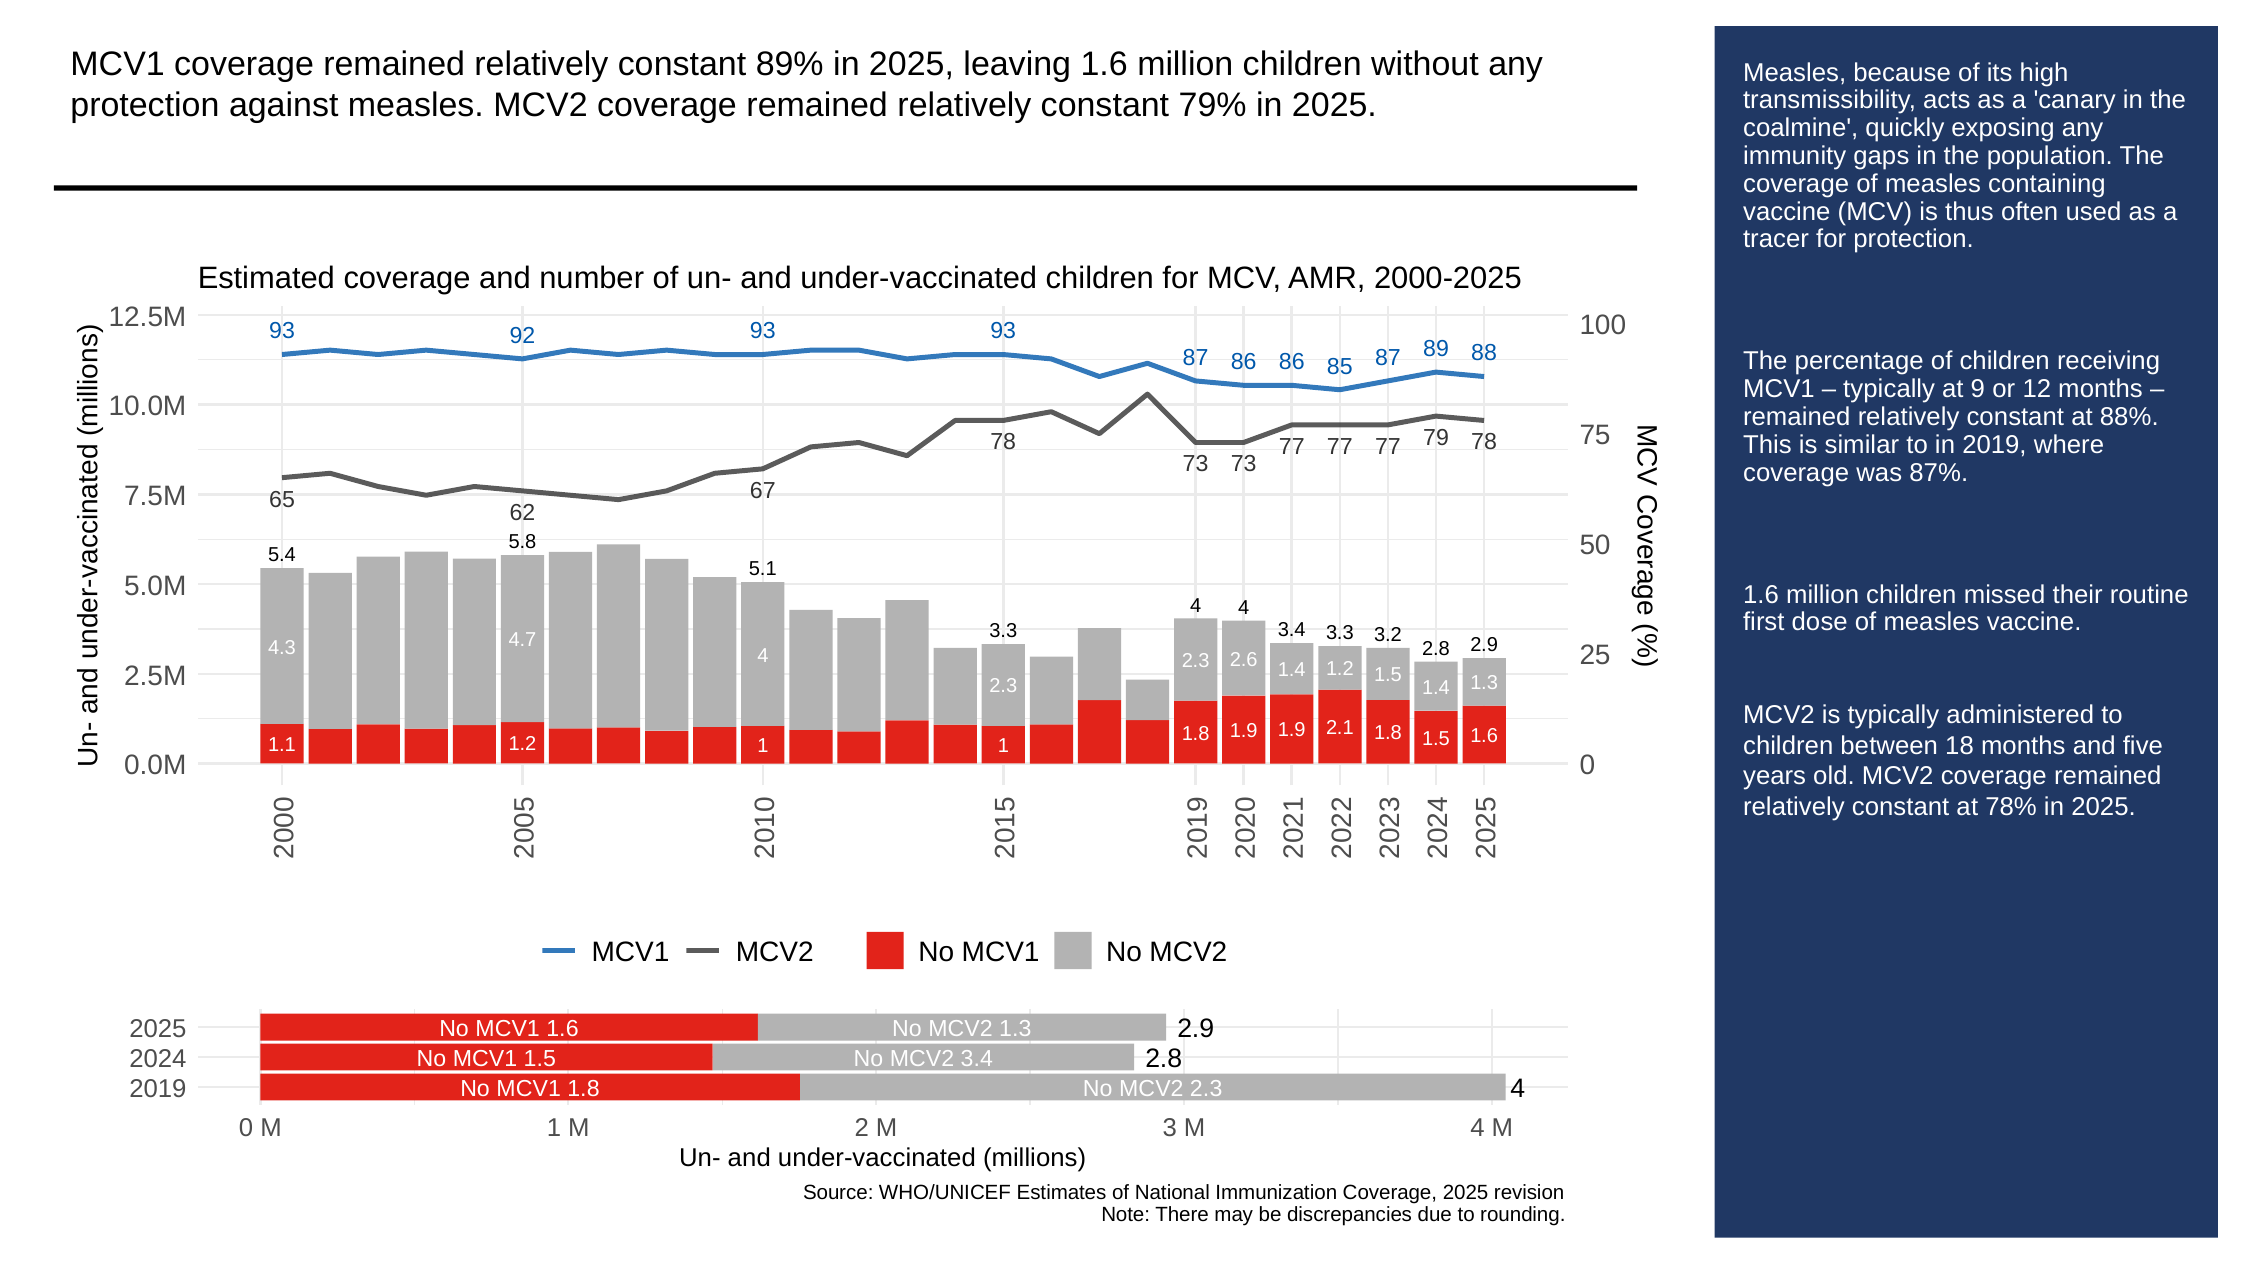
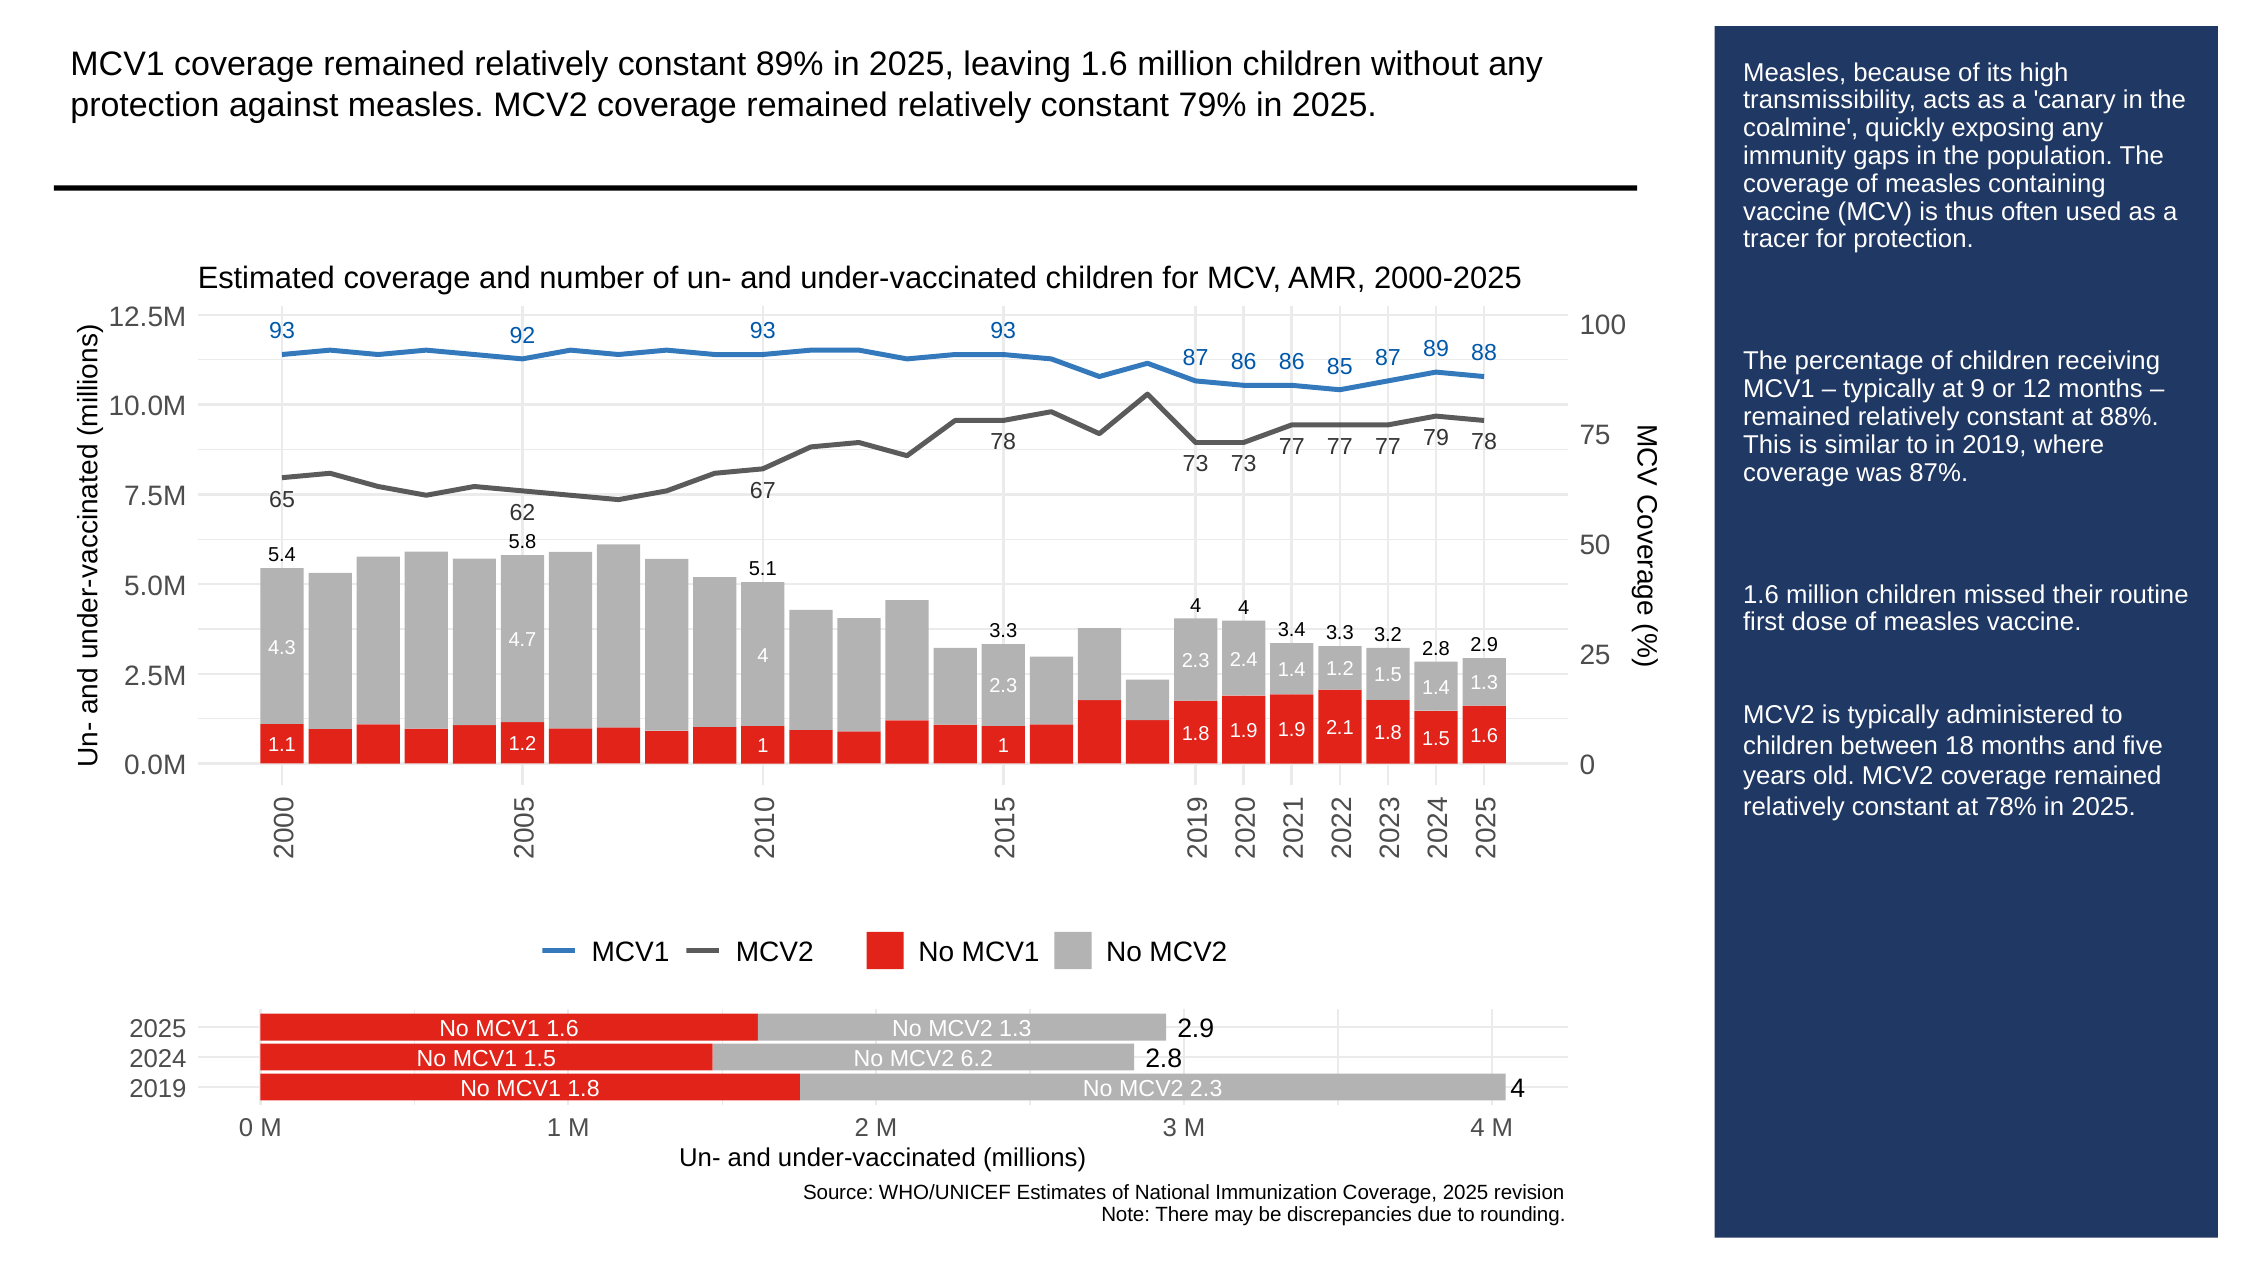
2.6: 2.6 -> 2.4
MCV2 3.4: 3.4 -> 6.2
